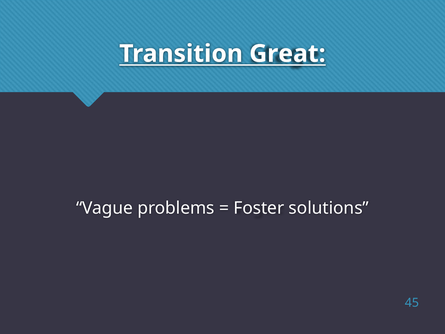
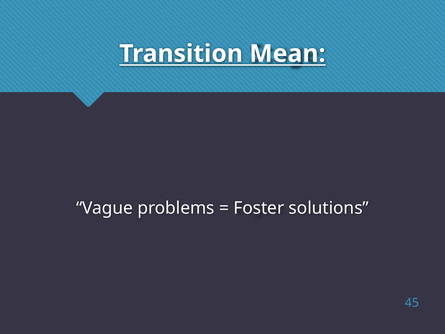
Great: Great -> Mean
